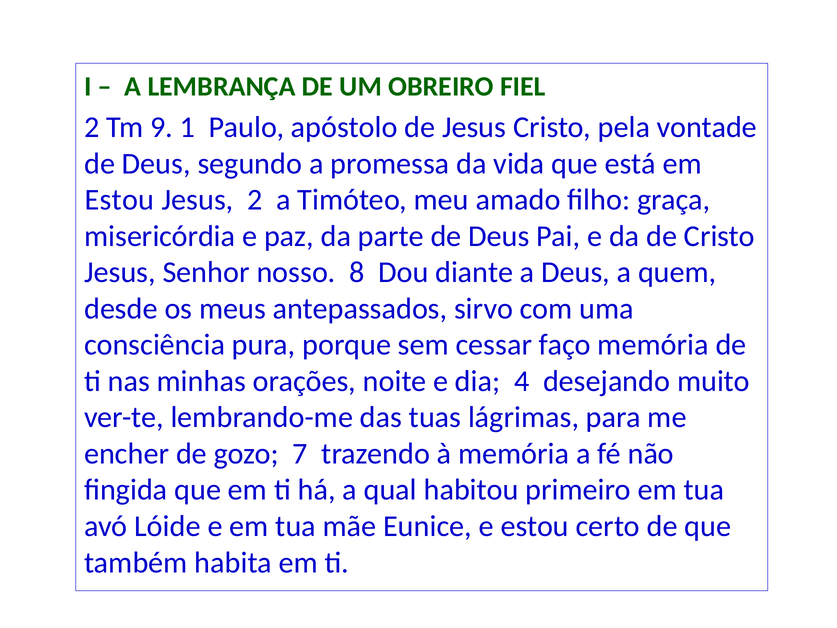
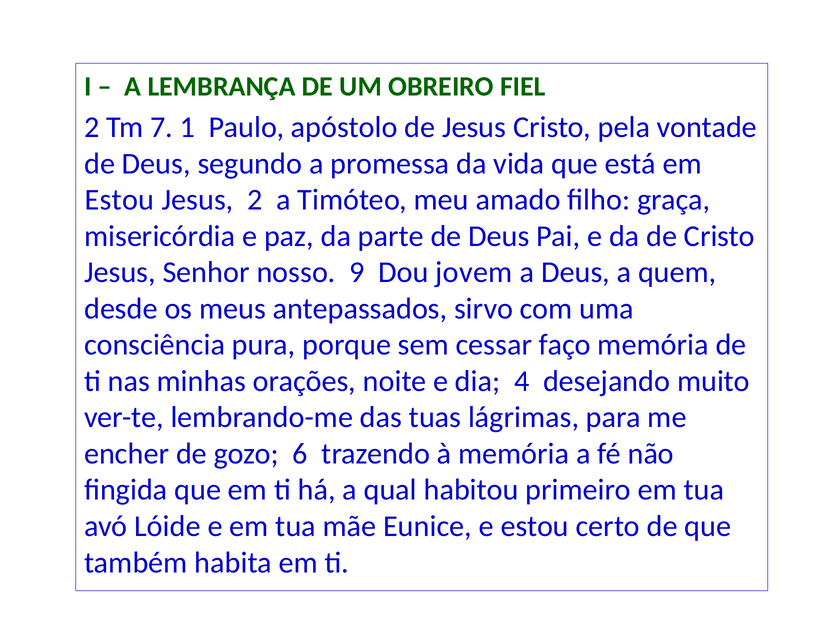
9: 9 -> 7
8: 8 -> 9
diante: diante -> jovem
7: 7 -> 6
